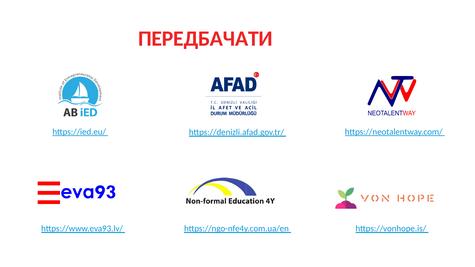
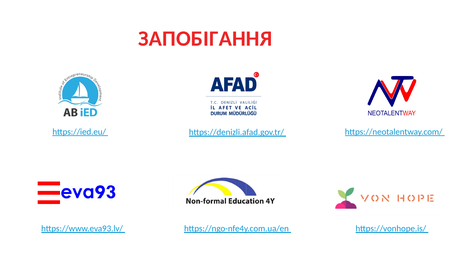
ПЕРЕДБАЧАТИ: ПЕРЕДБАЧАТИ -> ЗАПОБІГАННЯ
